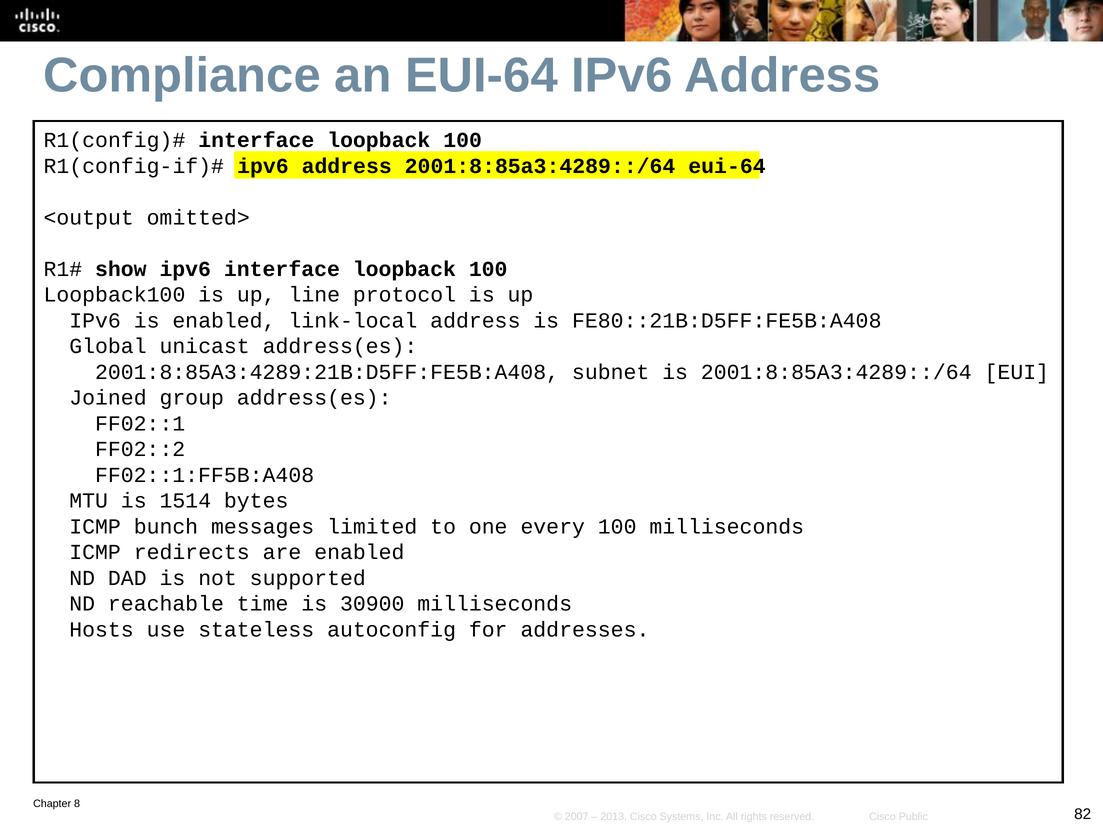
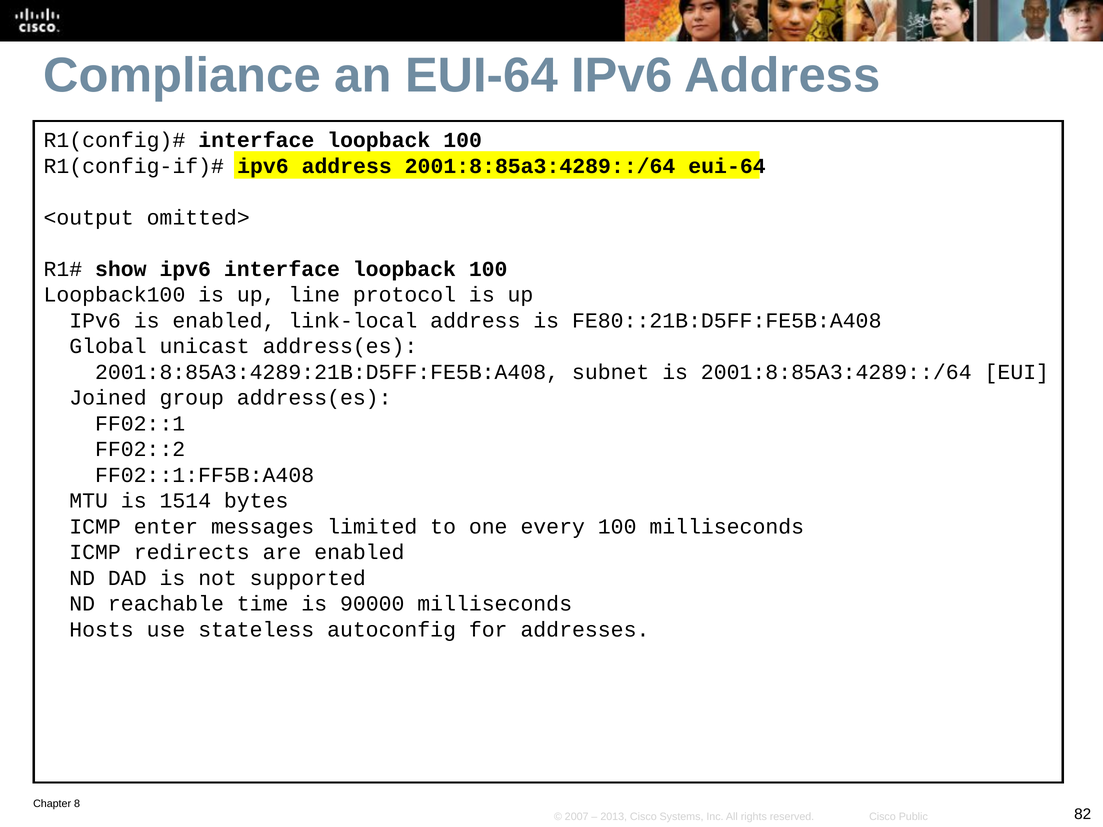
bunch: bunch -> enter
30900: 30900 -> 90000
